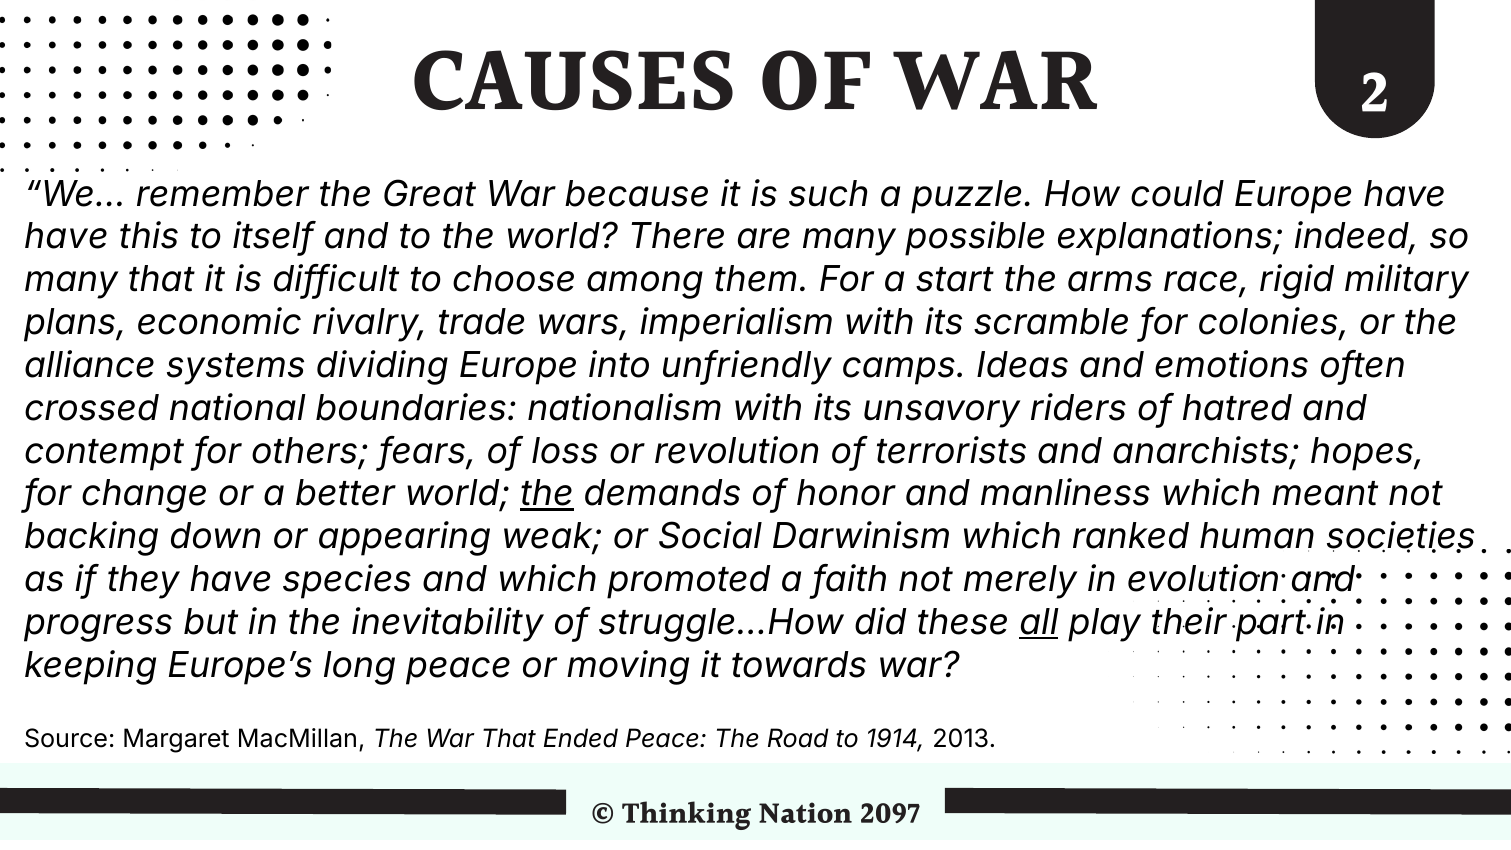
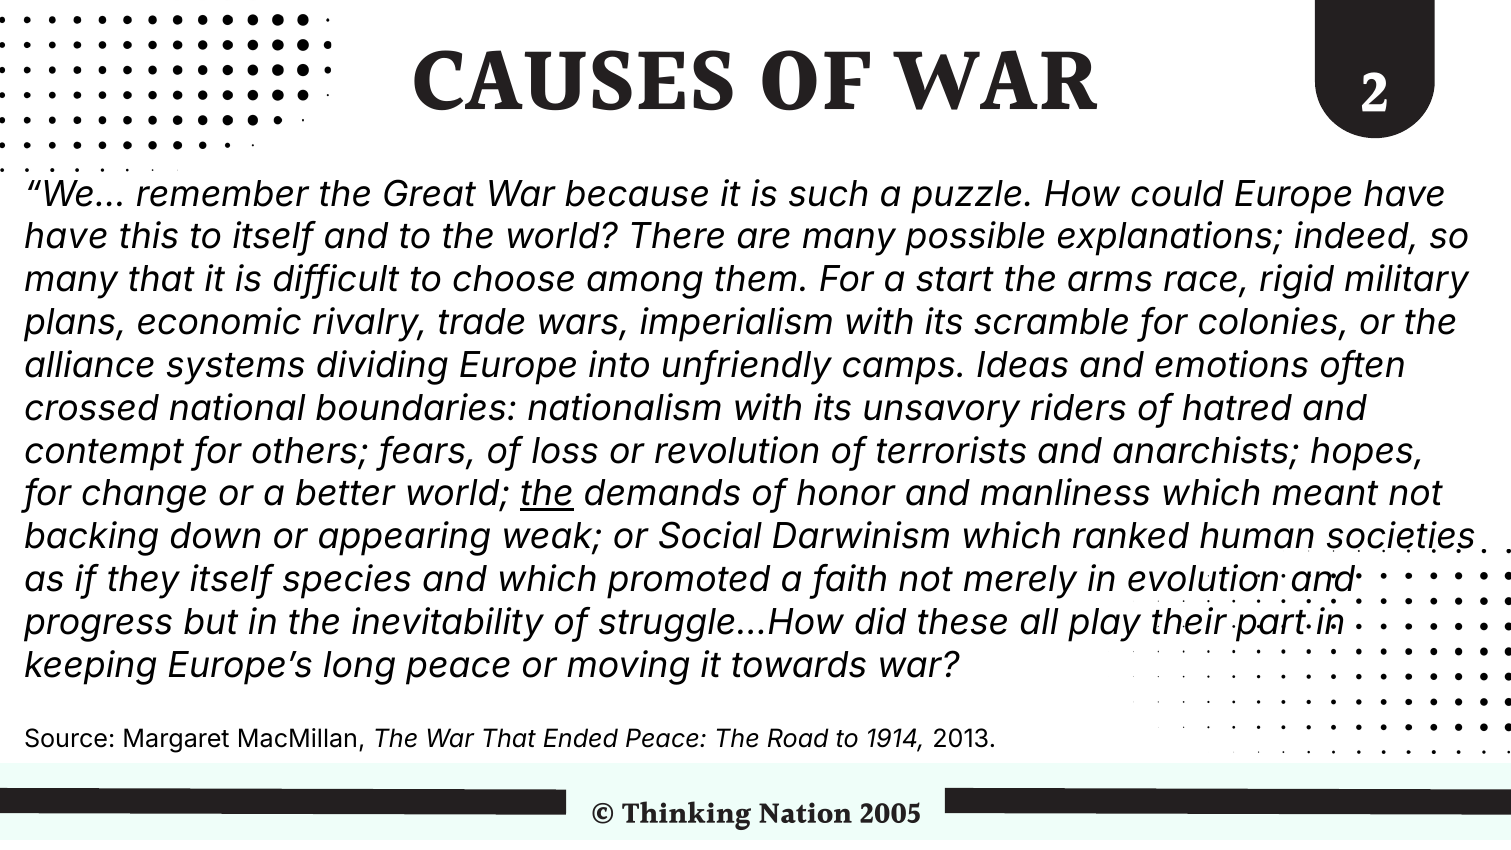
they have: have -> itself
all underline: present -> none
2097: 2097 -> 2005
